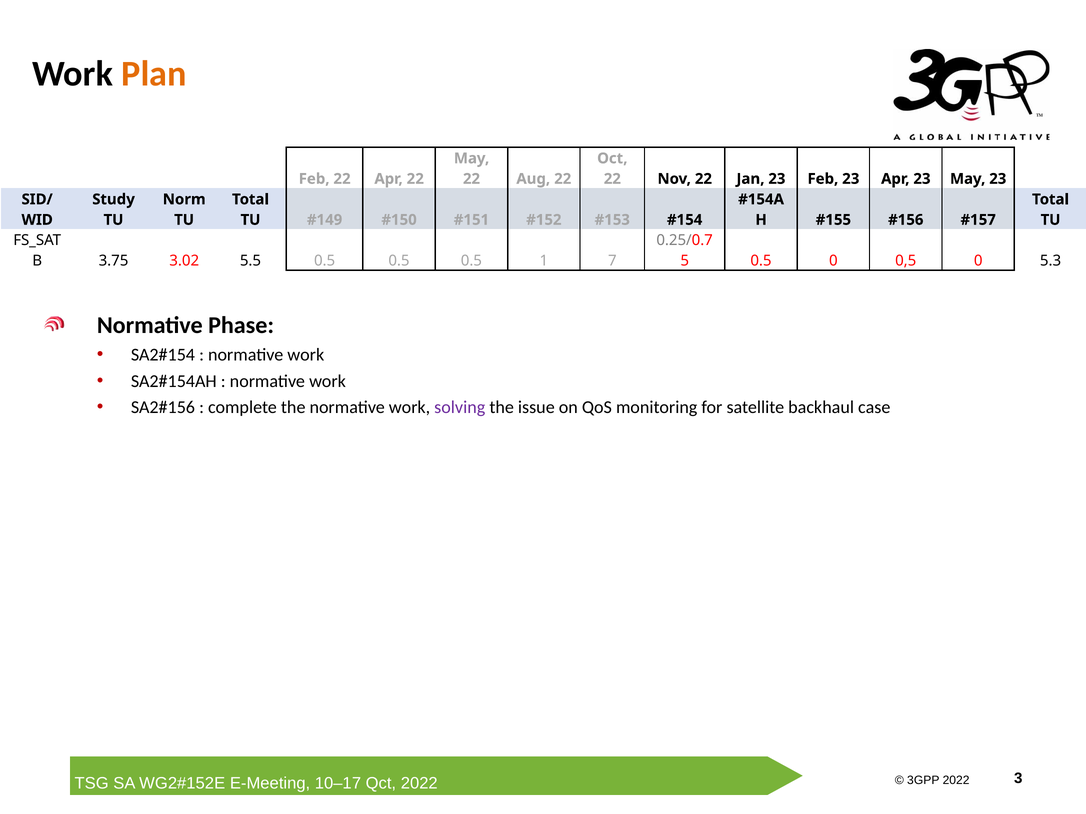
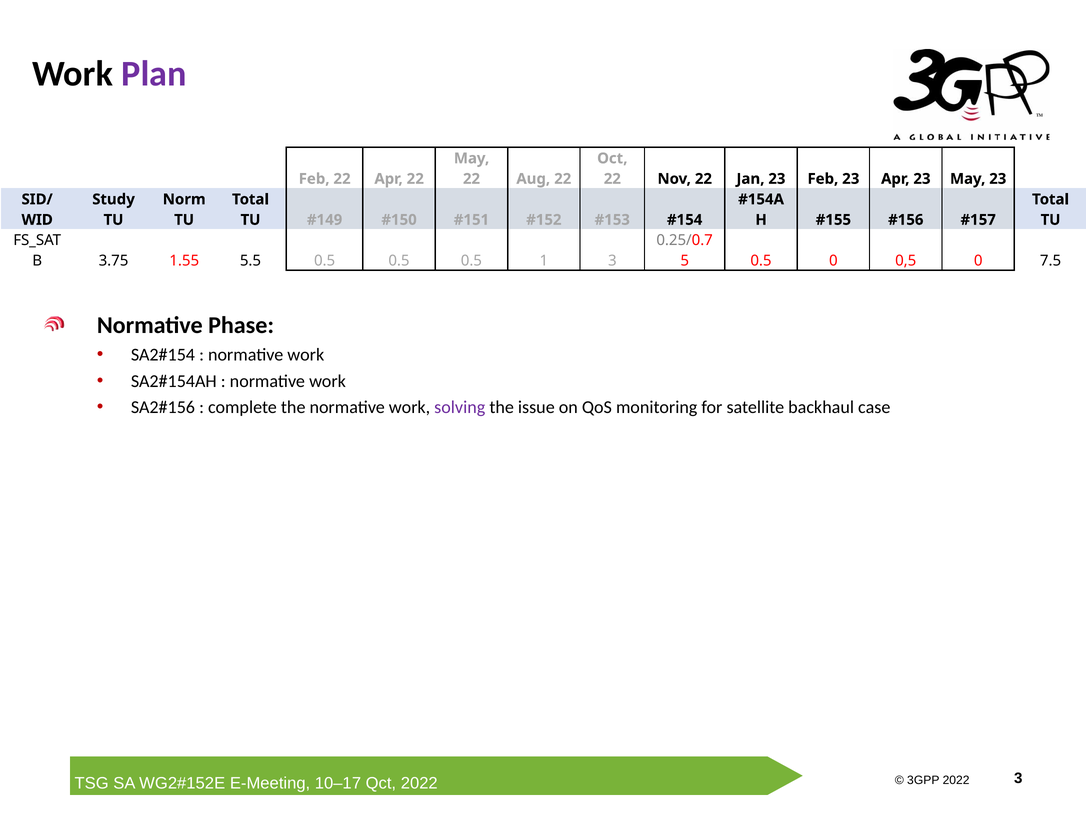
Plan colour: orange -> purple
3.02: 3.02 -> 1.55
1 7: 7 -> 3
5.3: 5.3 -> 7.5
